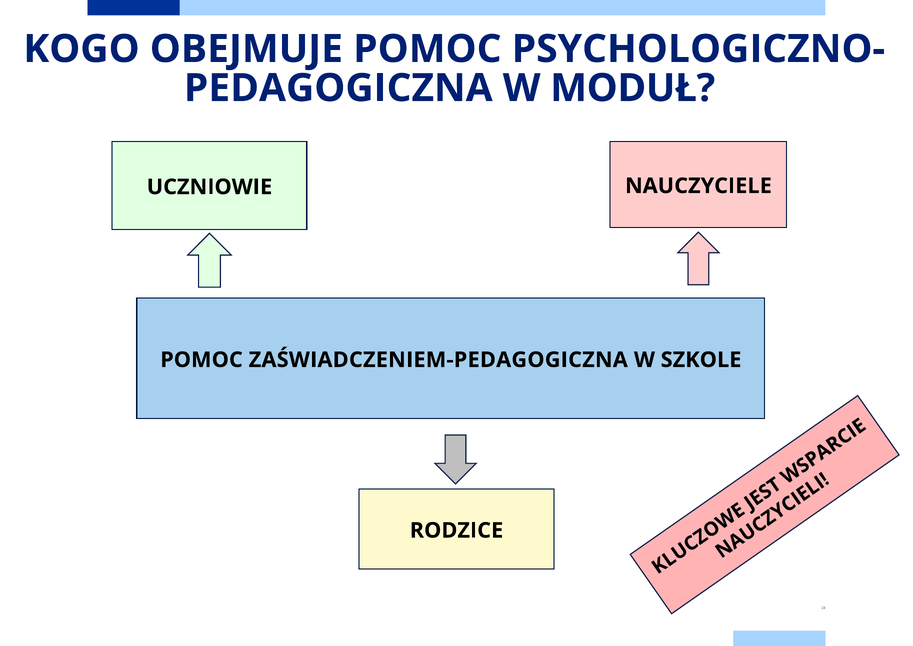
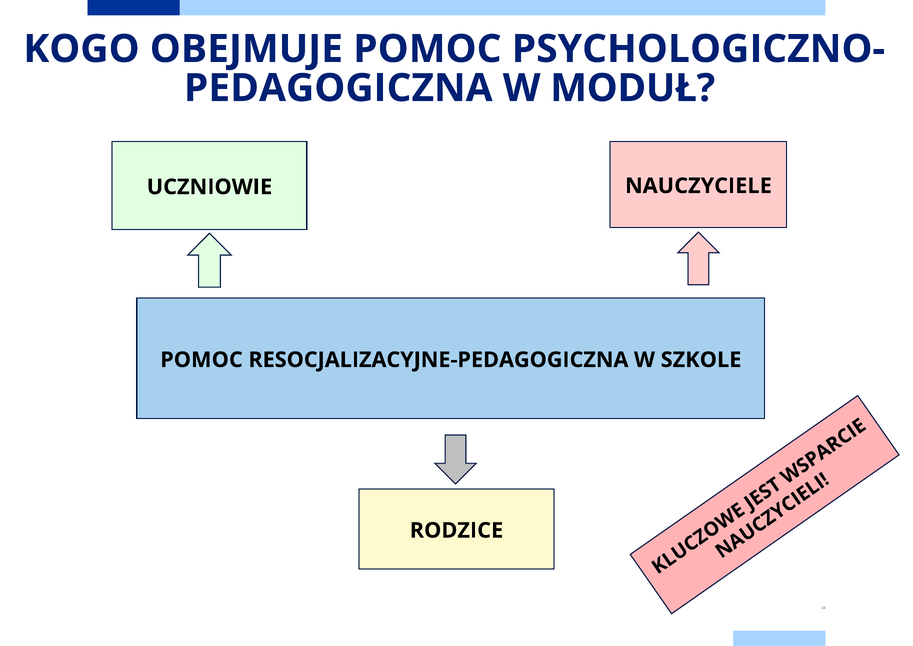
ZAŚWIADCZENIEM-PEDAGOGICZNA: ZAŚWIADCZENIEM-PEDAGOGICZNA -> RESOCJALIZACYJNE-PEDAGOGICZNA
